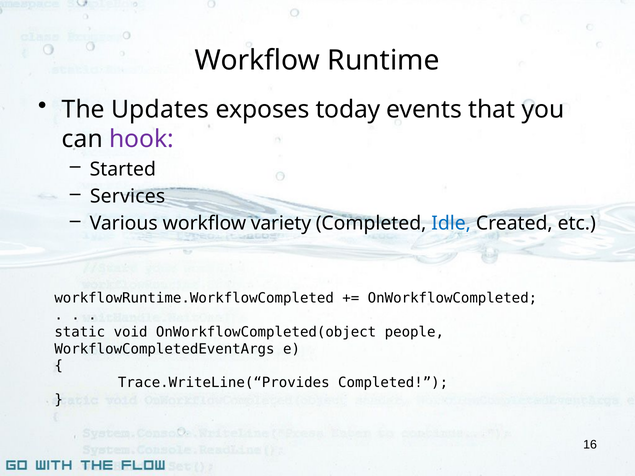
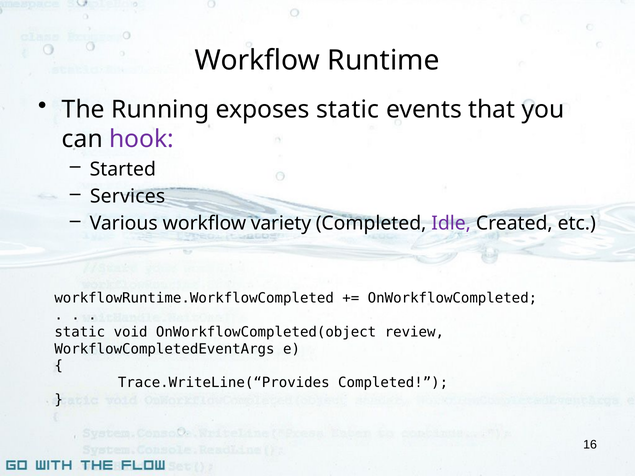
Updates: Updates -> Running
exposes today: today -> static
Idle colour: blue -> purple
people: people -> review
